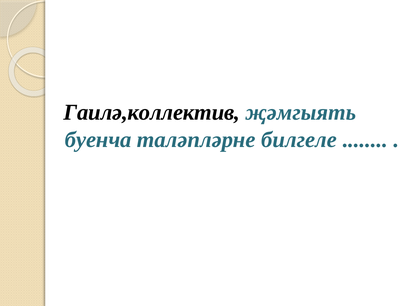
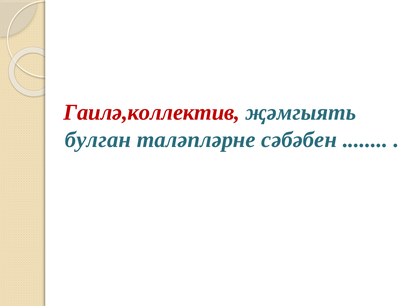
Гаилә,коллектив colour: black -> red
буенча: буенча -> булган
билгеле: билгеле -> сәбәбен
